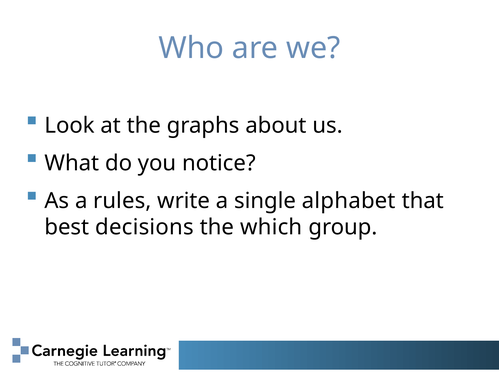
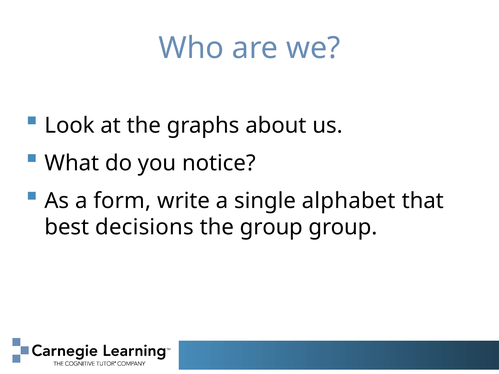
rules: rules -> form
the which: which -> group
